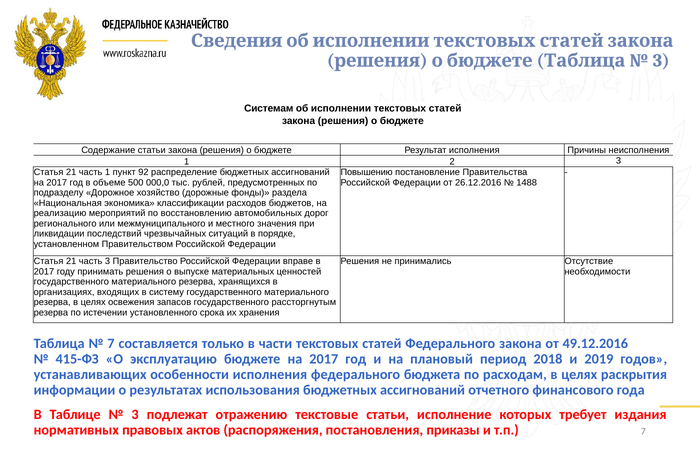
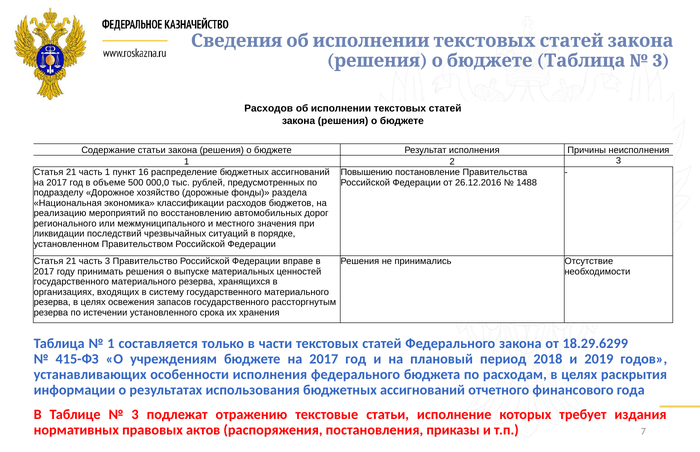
Системам at (269, 109): Системам -> Расходов
92: 92 -> 16
7 at (111, 344): 7 -> 1
49.12.2016: 49.12.2016 -> 18.29.6299
эксплуатацию: эксплуатацию -> учреждениям
